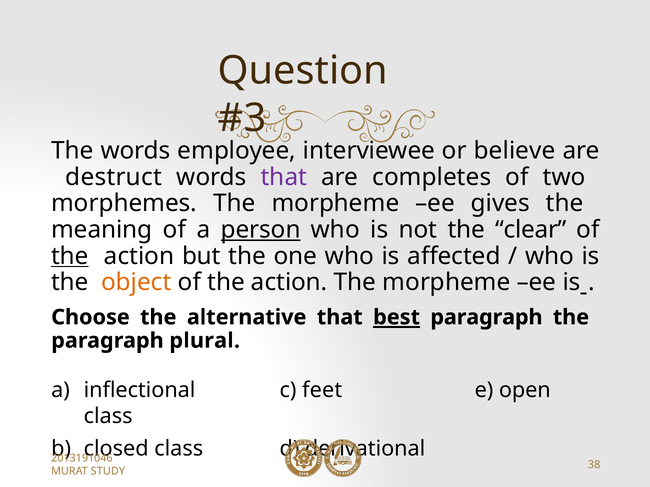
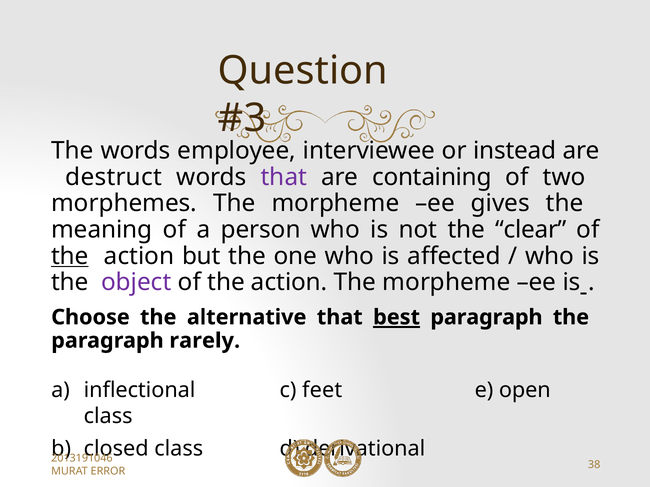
believe: believe -> instead
completes: completes -> containing
person underline: present -> none
object colour: orange -> purple
plural: plural -> rarely
STUDY: STUDY -> ERROR
